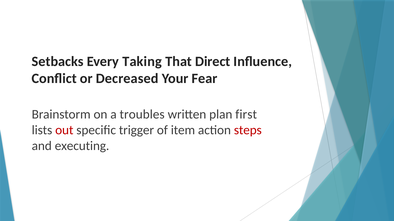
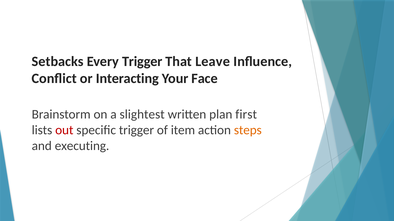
Every Taking: Taking -> Trigger
Direct: Direct -> Leave
Decreased: Decreased -> Interacting
Fear: Fear -> Face
troubles: troubles -> slightest
steps colour: red -> orange
